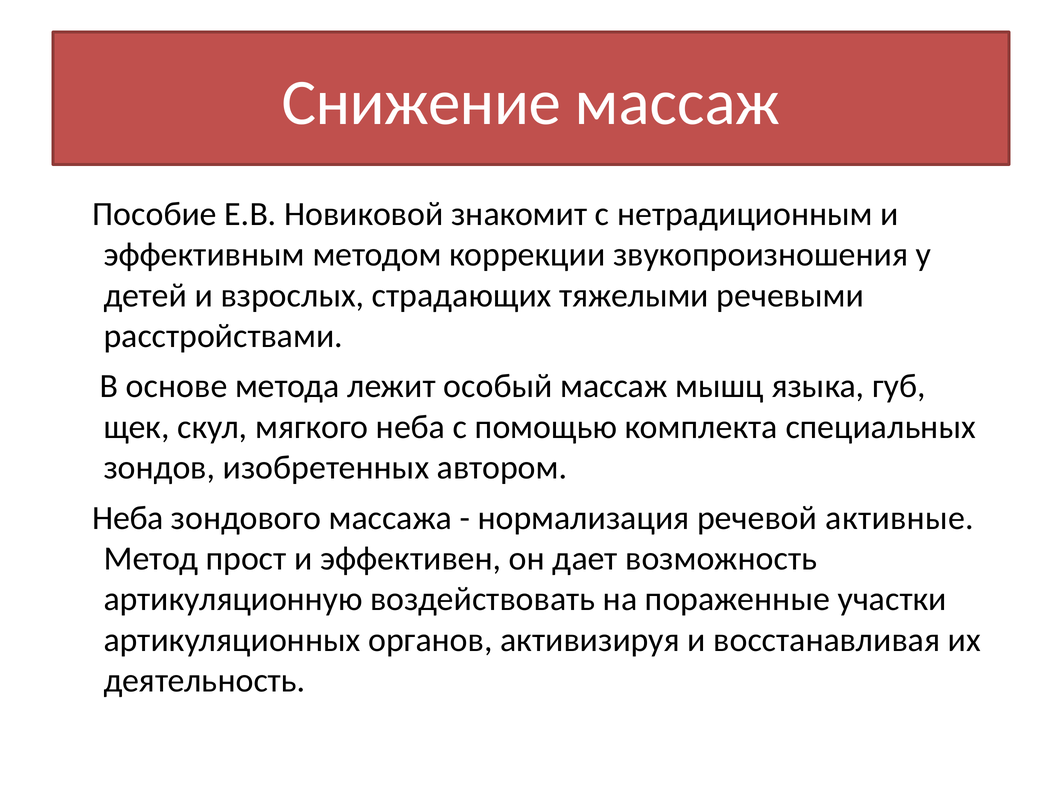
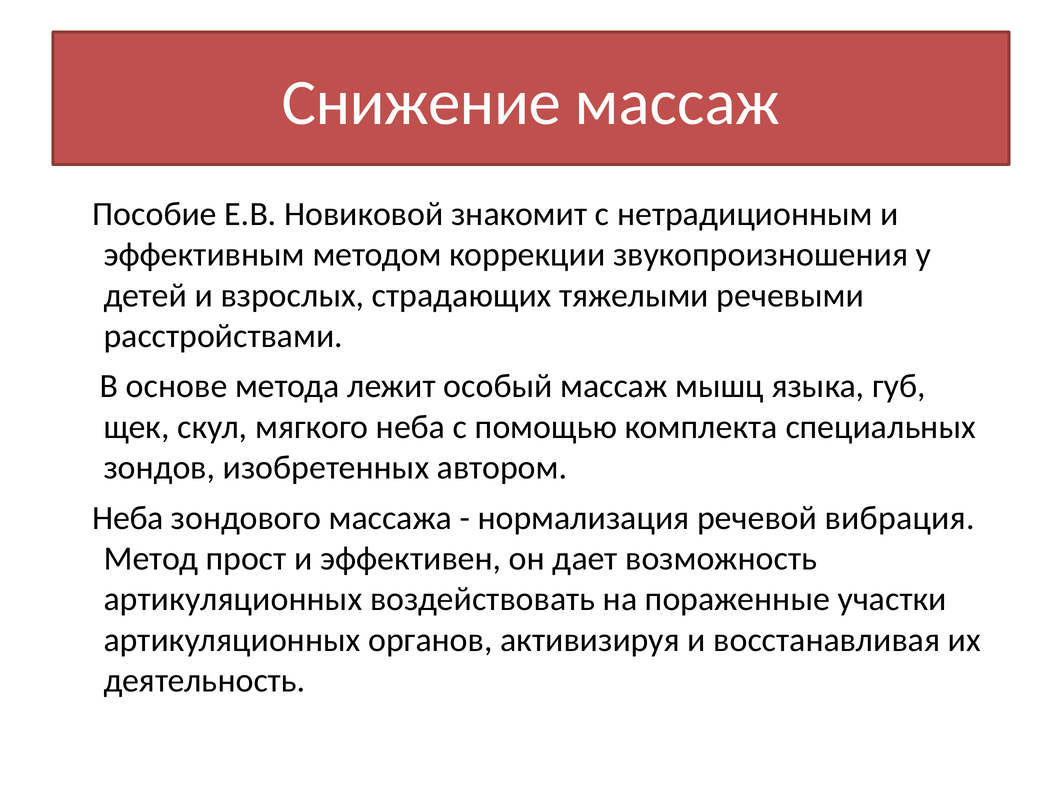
активные: активные -> вибрация
артикуляционную at (233, 599): артикуляционную -> артикуляционных
